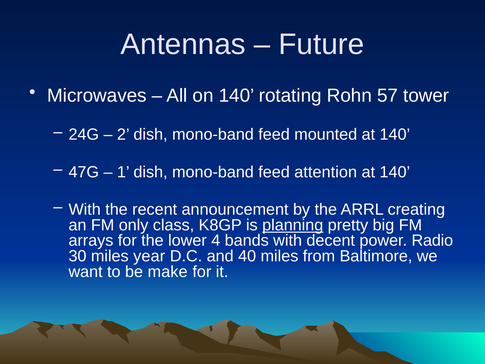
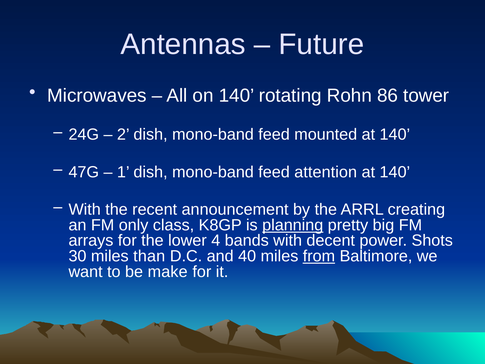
57: 57 -> 86
Radio: Radio -> Shots
year: year -> than
from underline: none -> present
